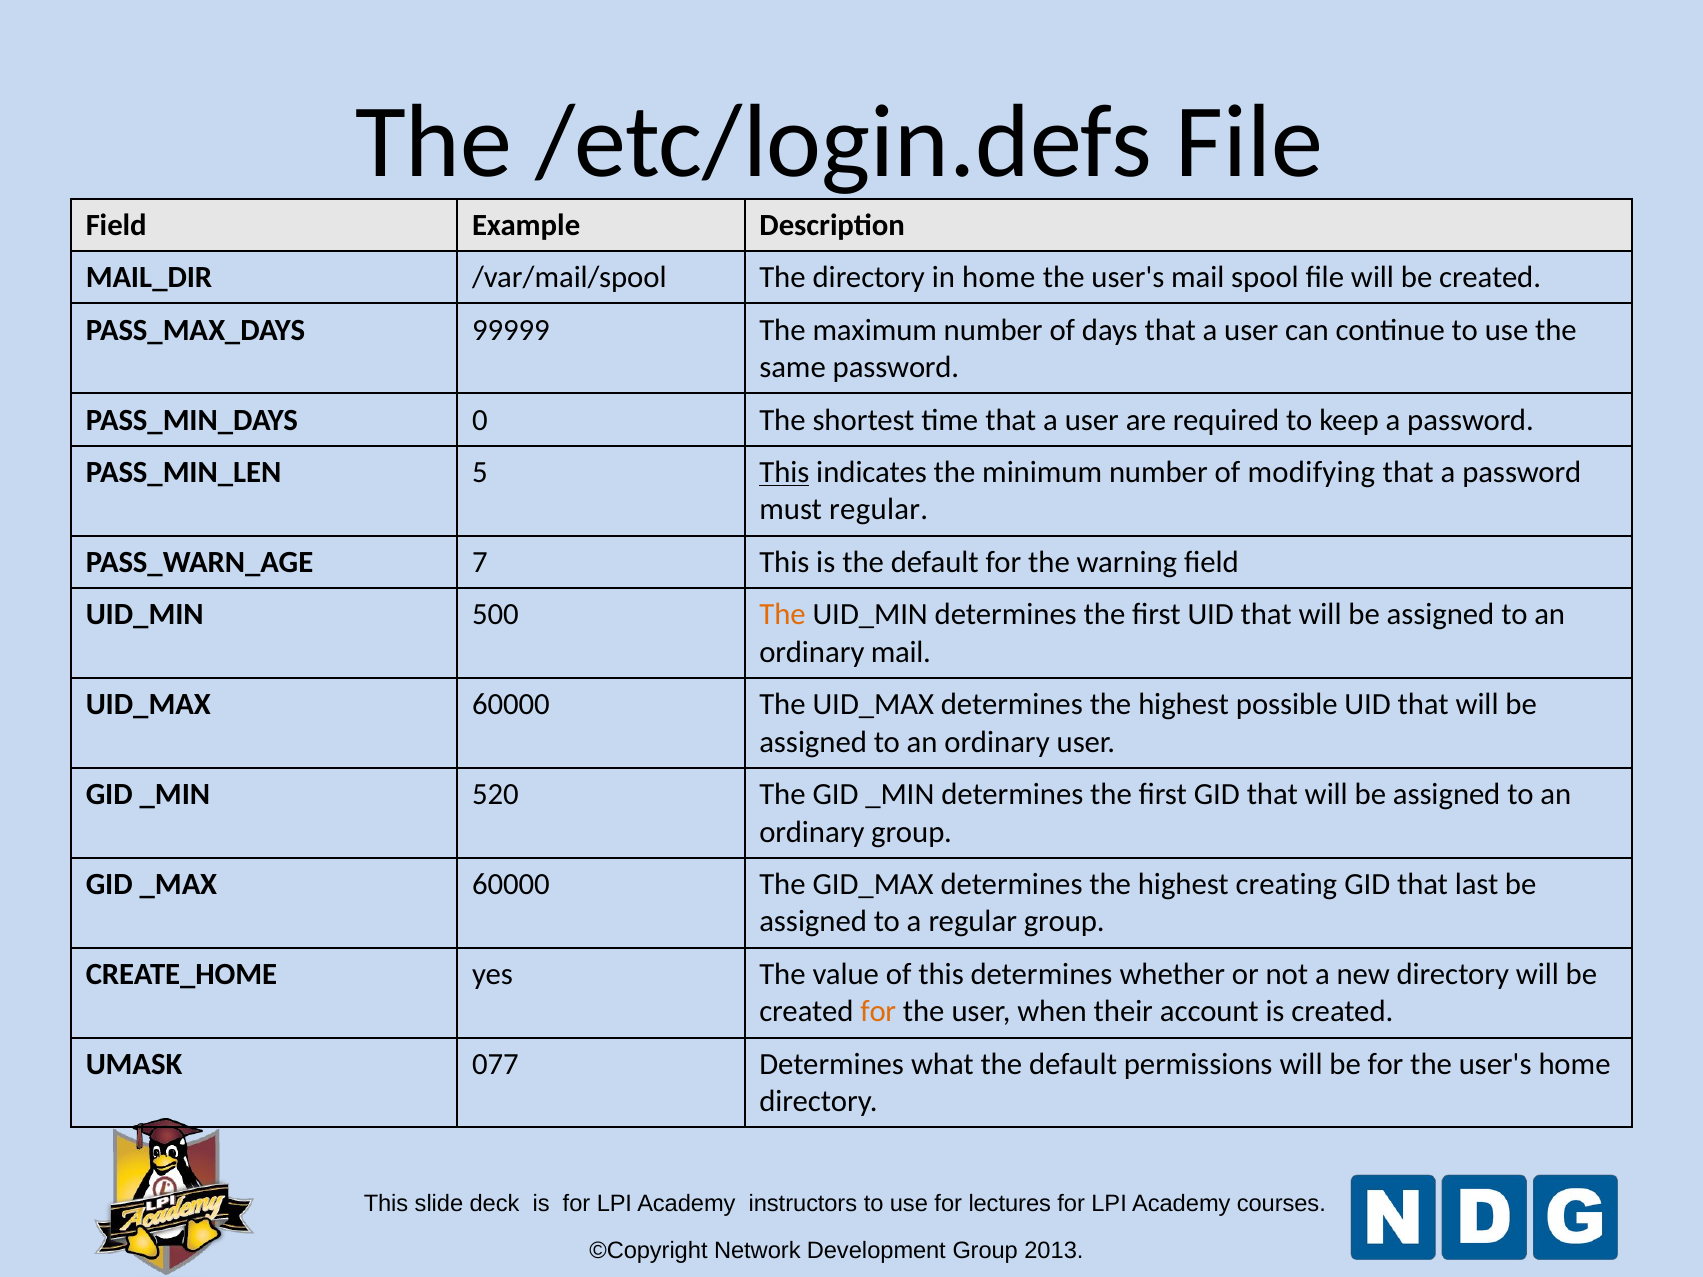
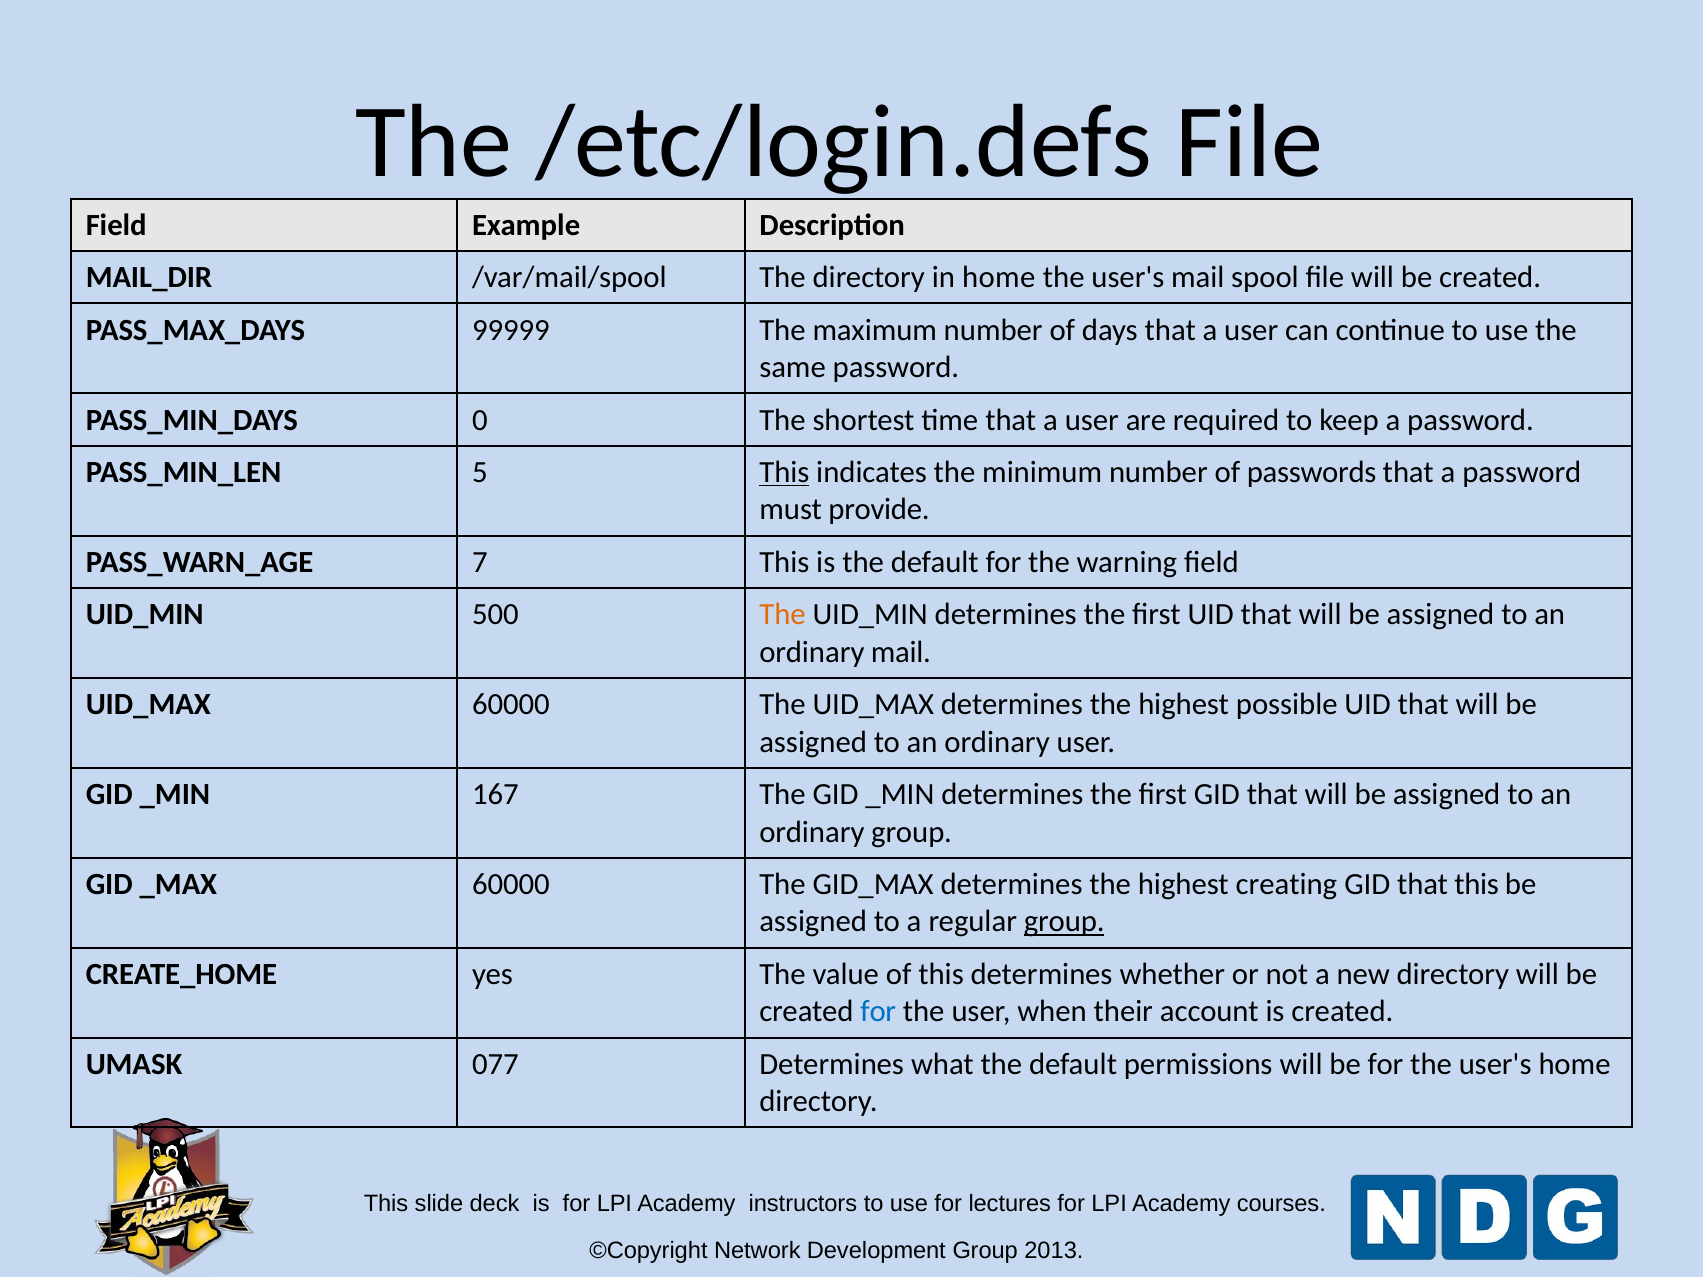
modifying: modifying -> passwords
must regular: regular -> provide
520: 520 -> 167
that last: last -> this
group at (1064, 922) underline: none -> present
for at (878, 1012) colour: orange -> blue
